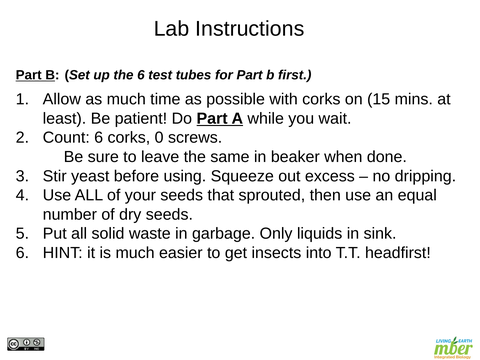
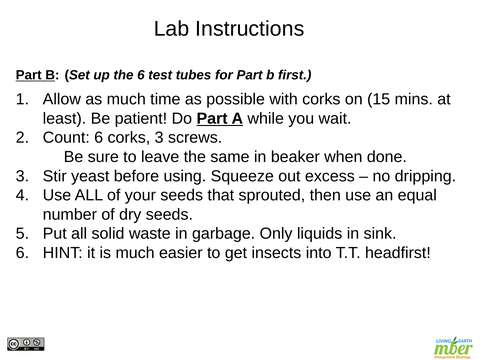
corks 0: 0 -> 3
